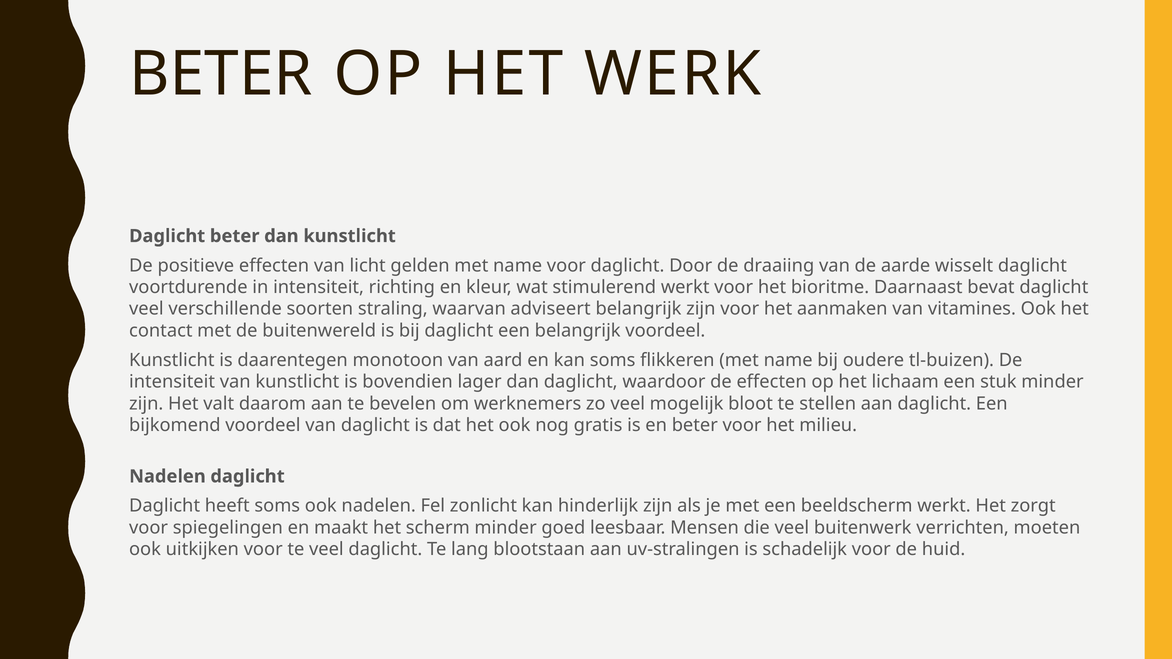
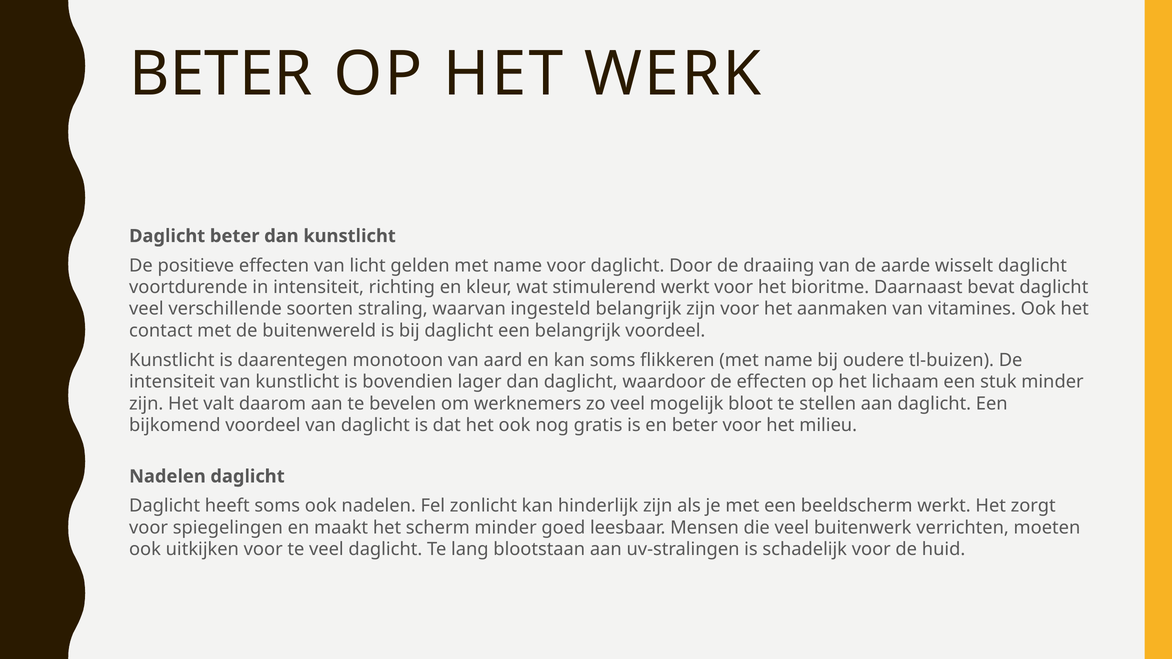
adviseert: adviseert -> ingesteld
